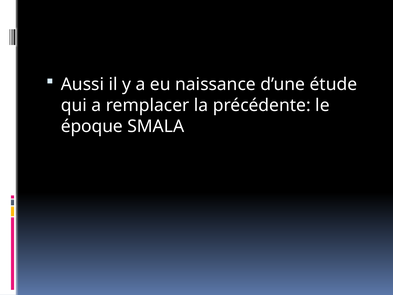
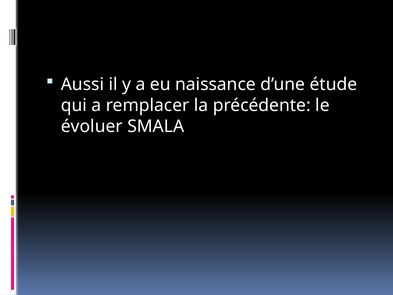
époque: époque -> évoluer
